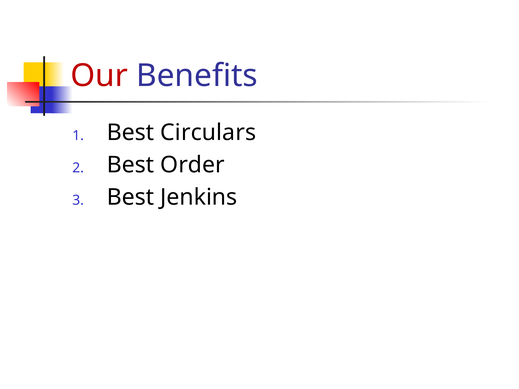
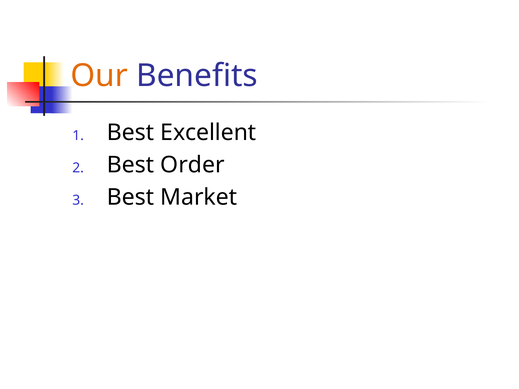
Our colour: red -> orange
Circulars: Circulars -> Excellent
Jenkins: Jenkins -> Market
